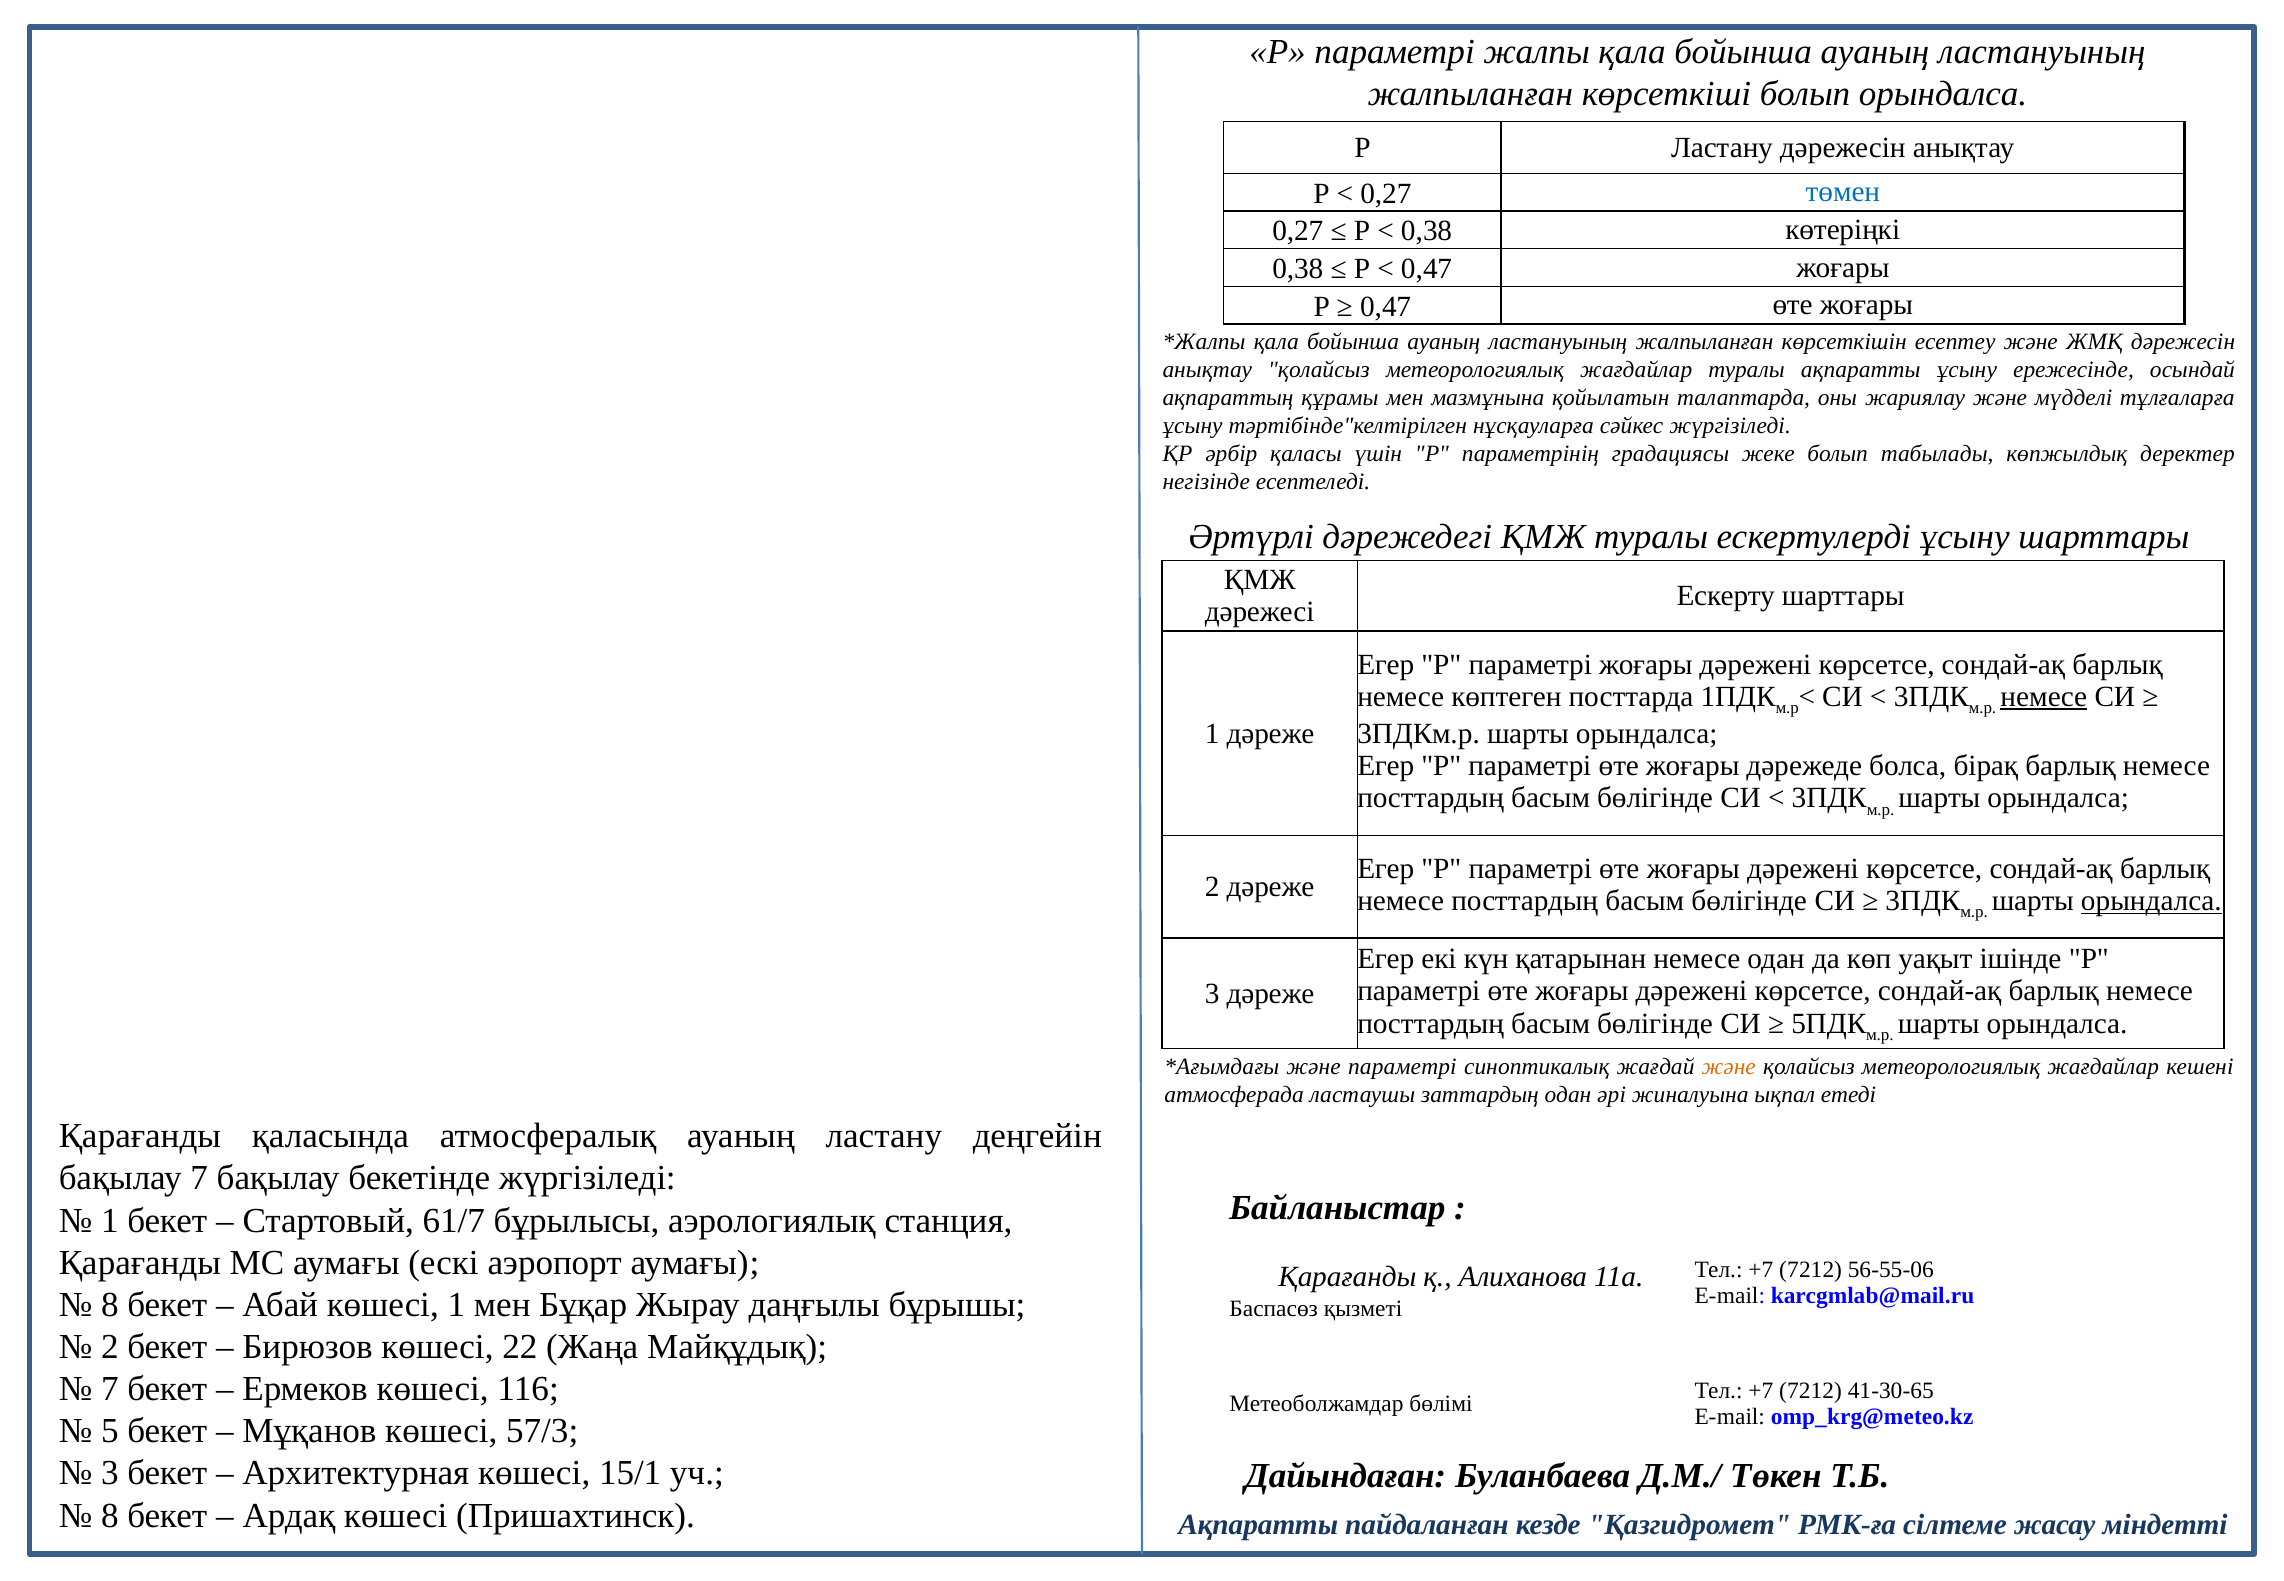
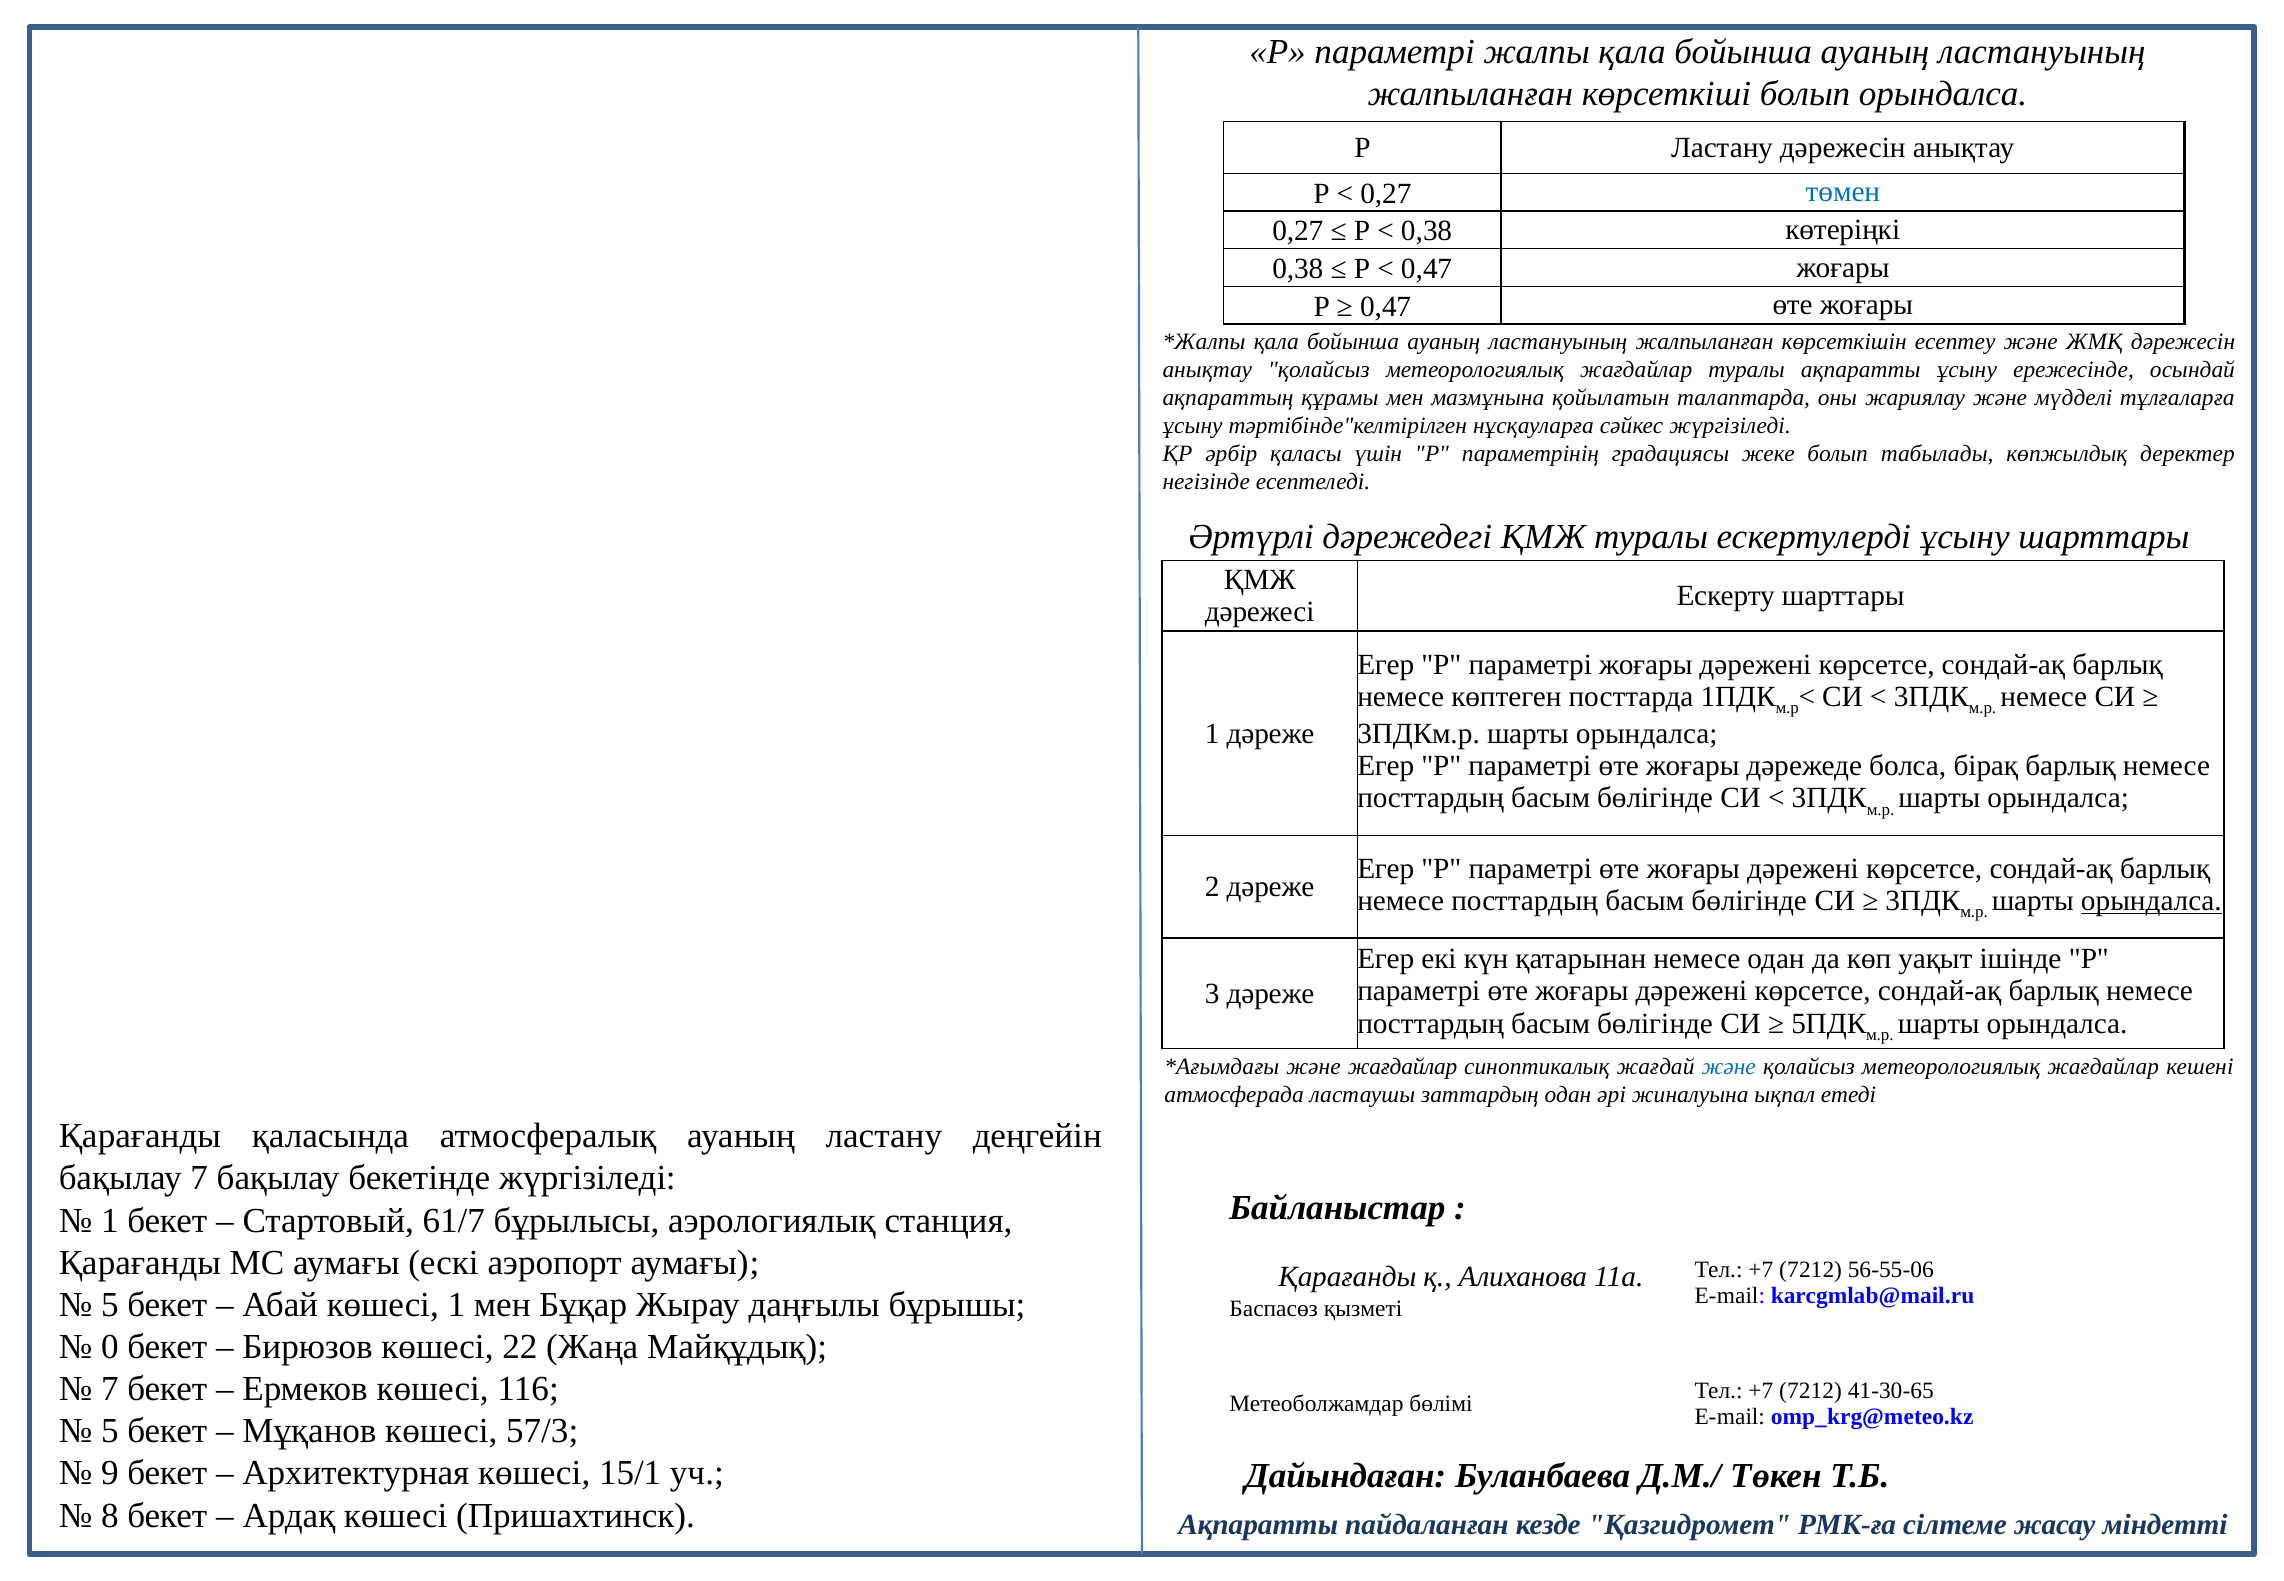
немесе at (2044, 697) underline: present -> none
және параметрі: параметрі -> жағдайлар
және at (1729, 1067) colour: orange -> blue
8 at (110, 1305): 8 -> 5
2 at (110, 1347): 2 -> 0
3 at (110, 1474): 3 -> 9
